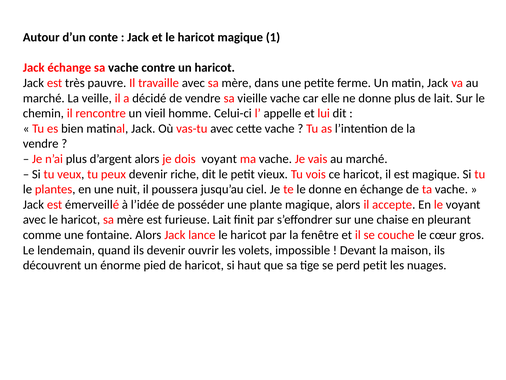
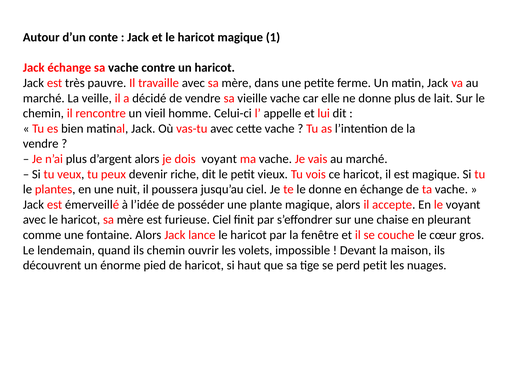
furieuse Lait: Lait -> Ciel
ils devenir: devenir -> chemin
